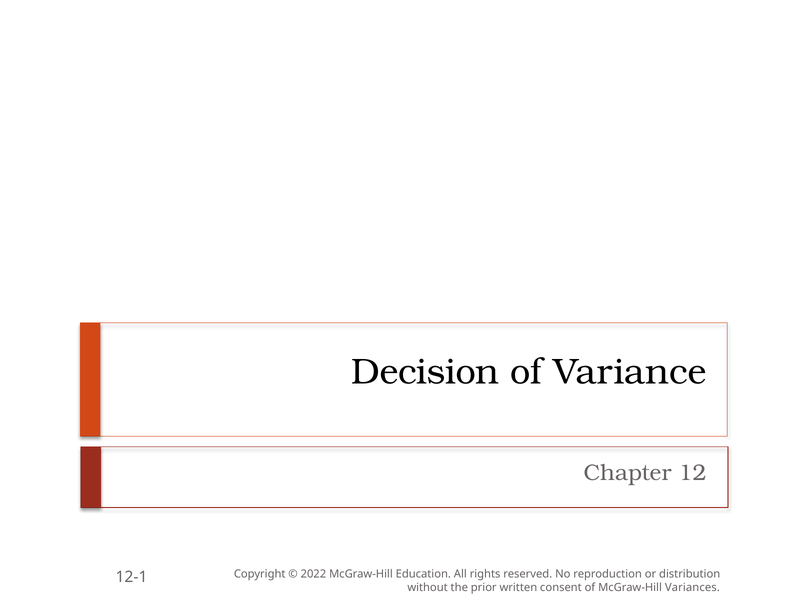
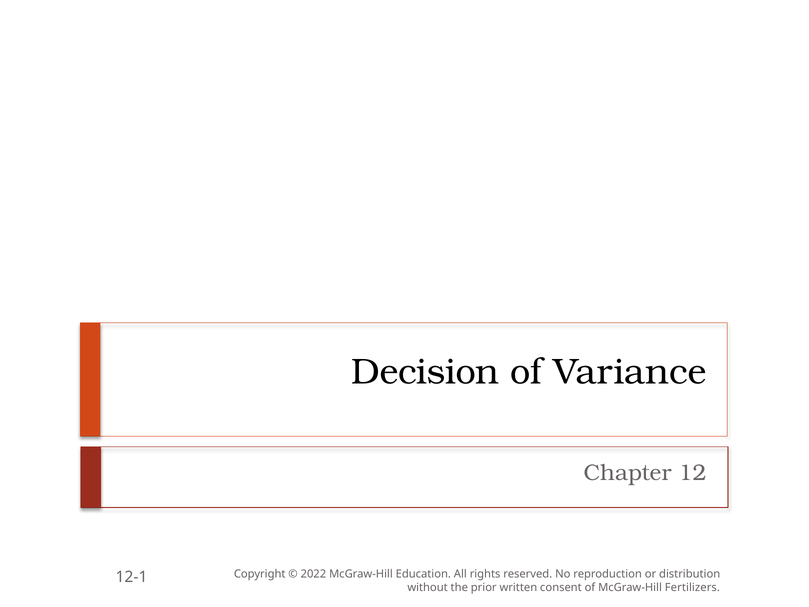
Variances: Variances -> Fertilizers
